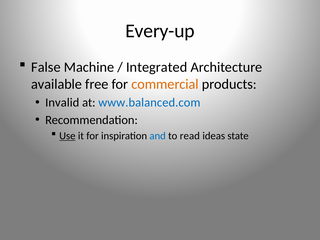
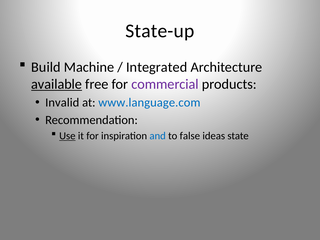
Every-up: Every-up -> State-up
False: False -> Build
available underline: none -> present
commercial colour: orange -> purple
www.balanced.com: www.balanced.com -> www.language.com
read: read -> false
